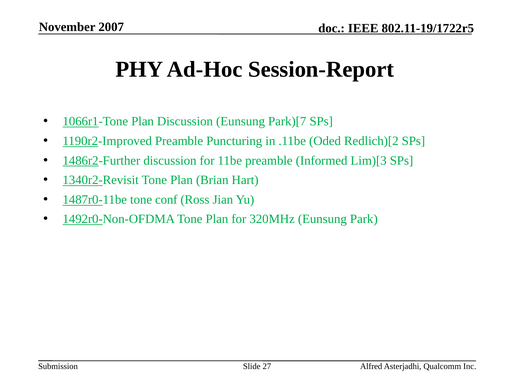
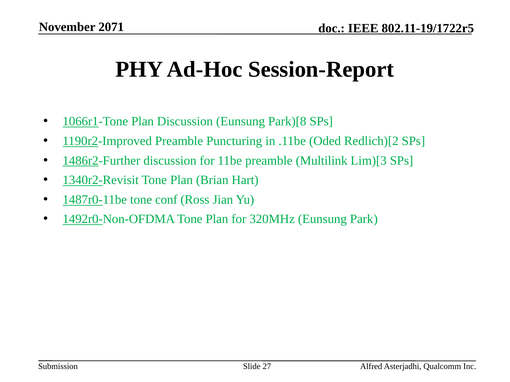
2007: 2007 -> 2071
Park)[7: Park)[7 -> Park)[8
Informed: Informed -> Multilink
